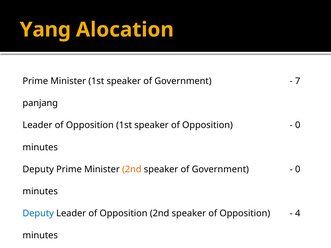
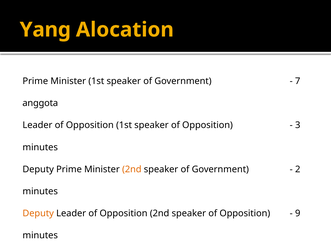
panjang: panjang -> anggota
0 at (298, 125): 0 -> 3
0 at (298, 169): 0 -> 2
Deputy at (38, 214) colour: blue -> orange
4: 4 -> 9
